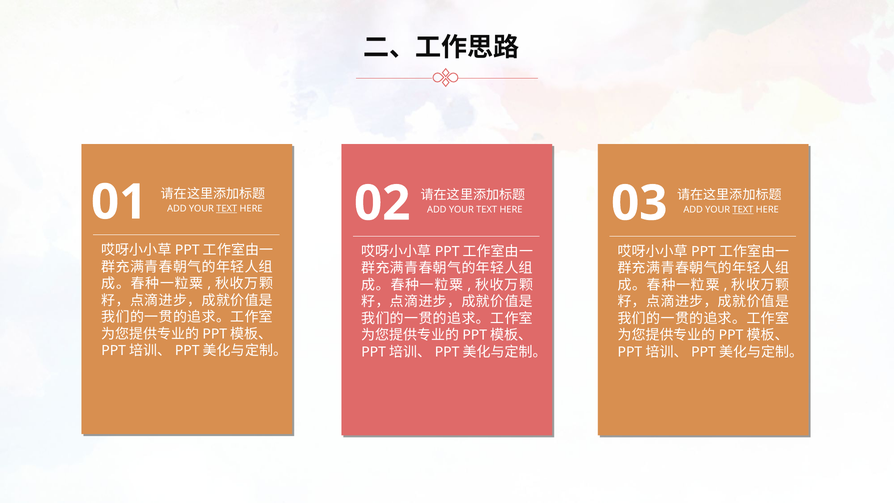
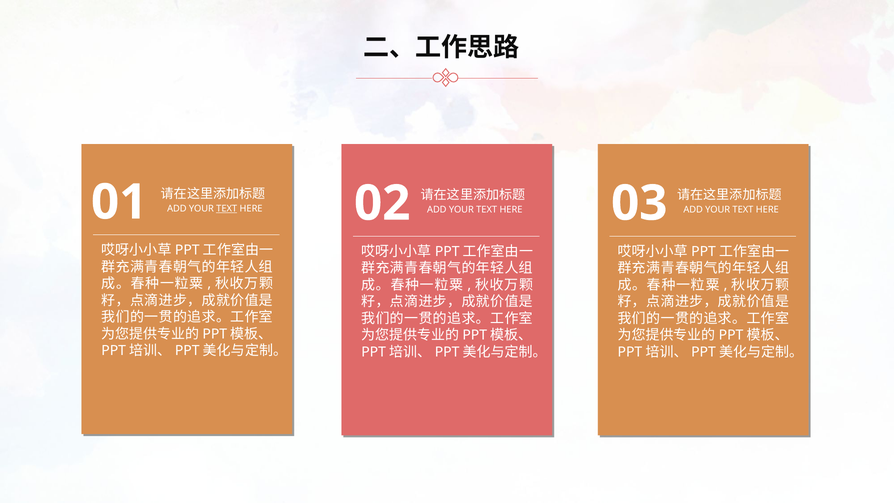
TEXT at (743, 210) underline: present -> none
